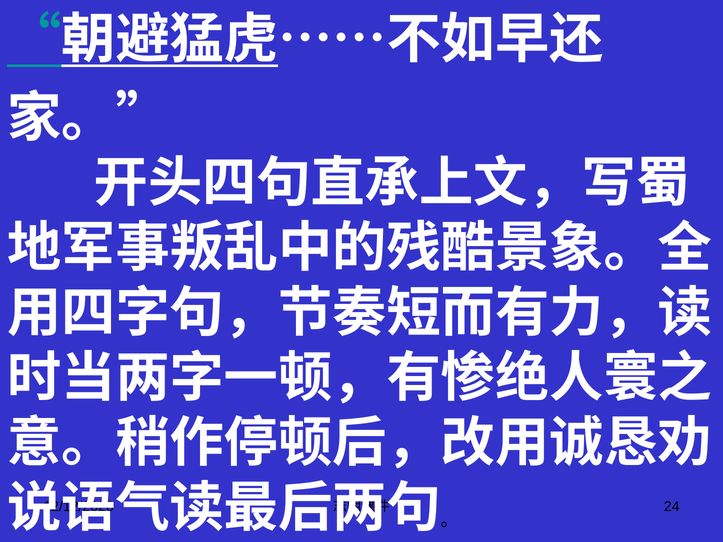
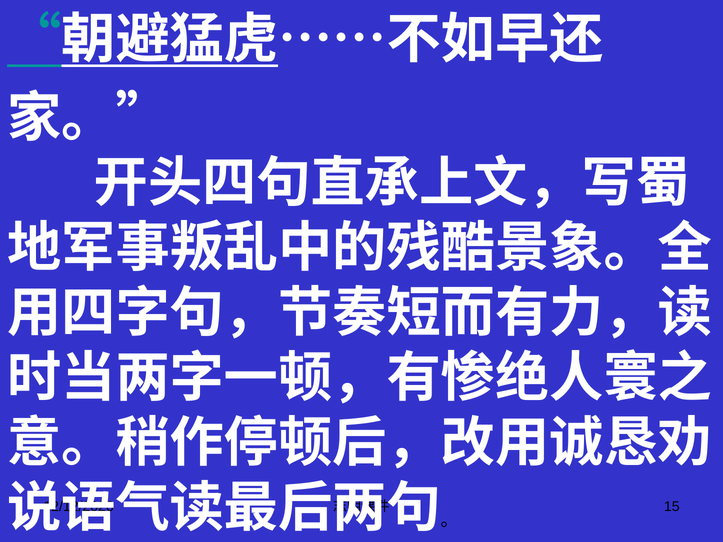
24: 24 -> 15
